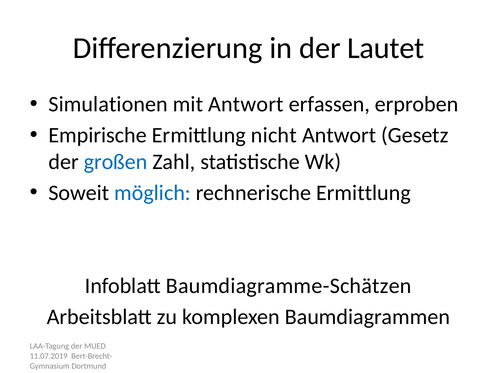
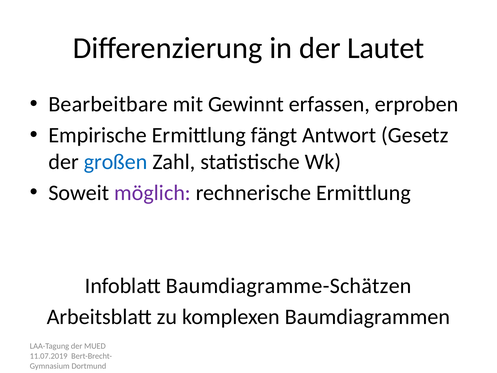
Simulationen: Simulationen -> Bearbeitbare
mit Antwort: Antwort -> Gewinnt
nicht: nicht -> fängt
möglich colour: blue -> purple
